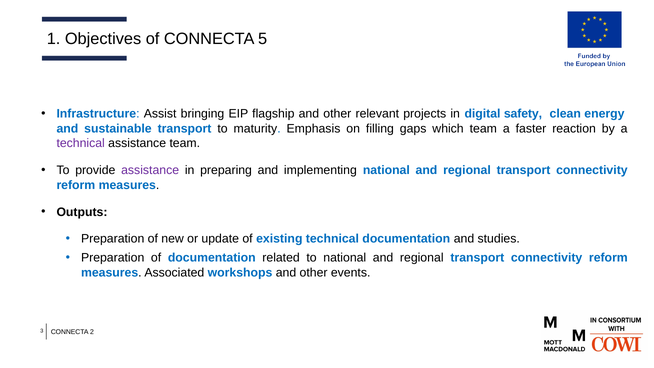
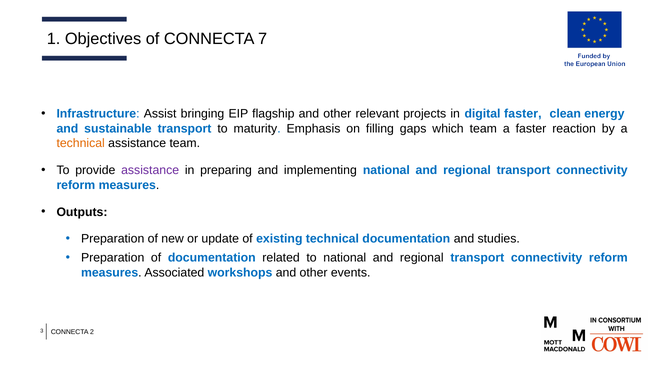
5: 5 -> 7
digital safety: safety -> faster
technical at (81, 143) colour: purple -> orange
